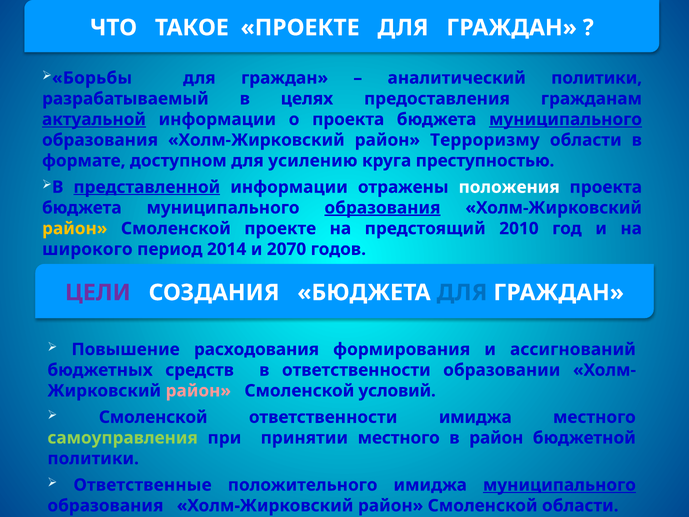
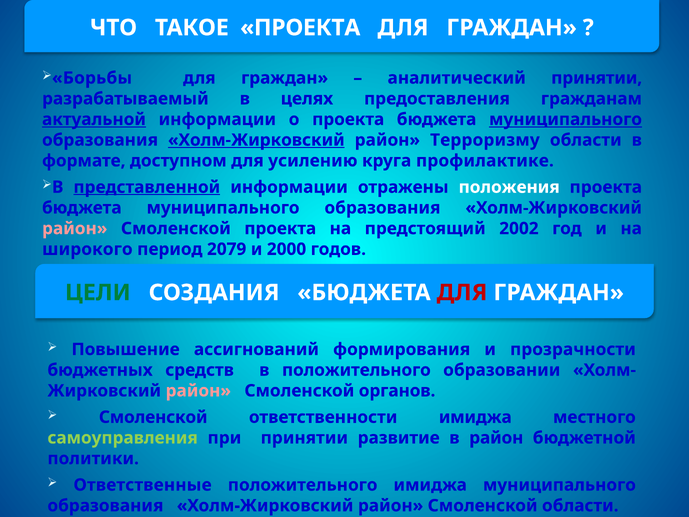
ТАКОЕ ПРОЕКТЕ: ПРОЕКТЕ -> ПРОЕКТА
аналитический политики: политики -> принятии
Холм-Жирковский at (256, 140) underline: none -> present
преступностью: преступностью -> профилактике
образования at (382, 208) underline: present -> none
район at (75, 228) colour: yellow -> pink
Смоленской проекте: проекте -> проекта
2010: 2010 -> 2002
2014: 2014 -> 2079
2070: 2070 -> 2000
ЦЕЛИ colour: purple -> green
ДЛЯ at (462, 292) colour: blue -> red
расходования: расходования -> ассигнований
ассигнований: ассигнований -> прозрачности
в ответственности: ответственности -> положительного
условий: условий -> органов
принятии местного: местного -> развитие
муниципального at (559, 485) underline: present -> none
